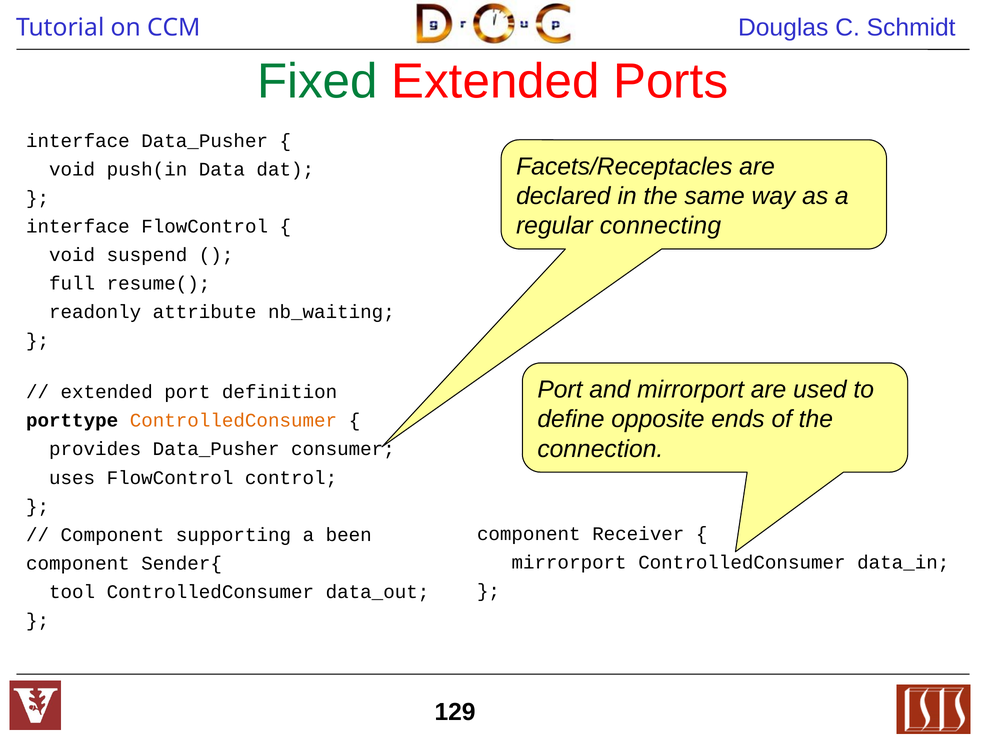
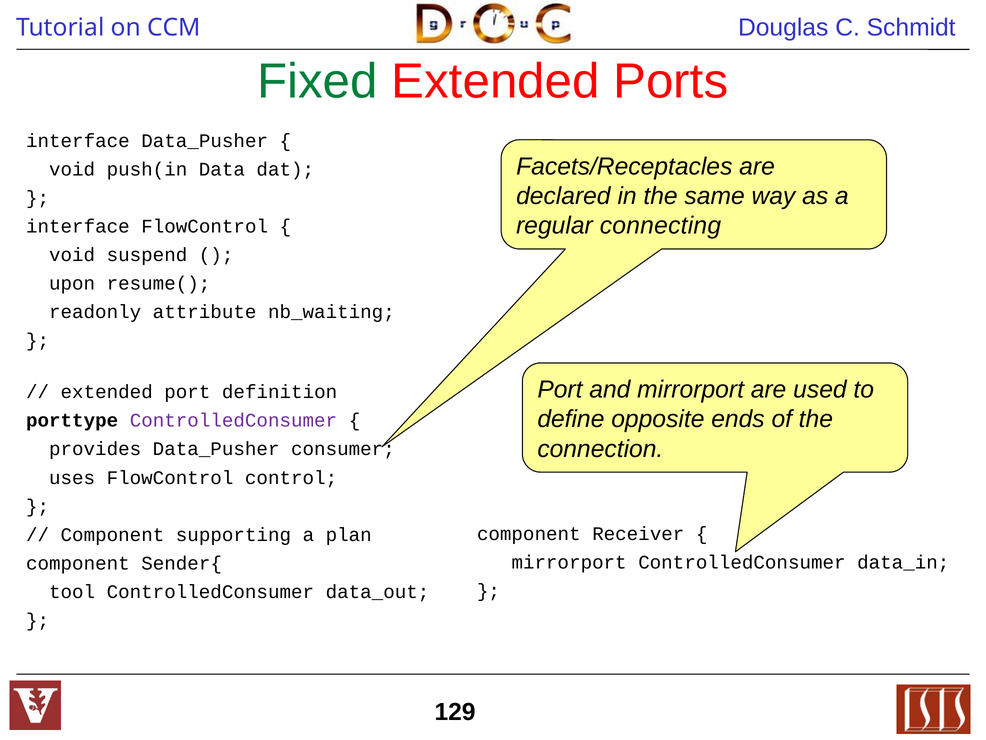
full: full -> upon
ControlledConsumer at (233, 420) colour: orange -> purple
been: been -> plan
